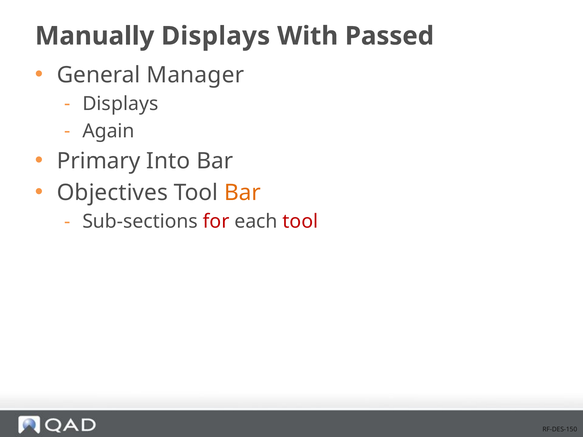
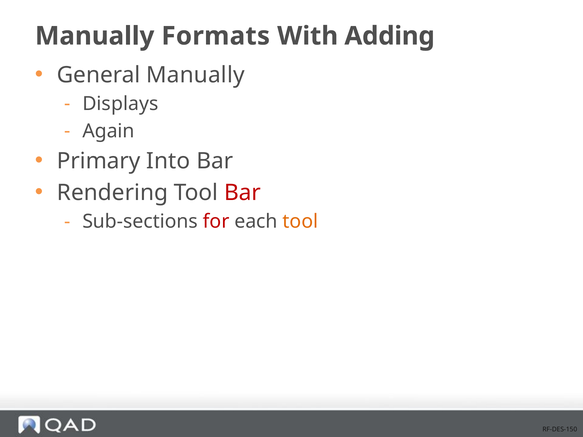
Manually Displays: Displays -> Formats
Passed: Passed -> Adding
General Manager: Manager -> Manually
Objectives: Objectives -> Rendering
Bar at (242, 193) colour: orange -> red
tool at (300, 222) colour: red -> orange
